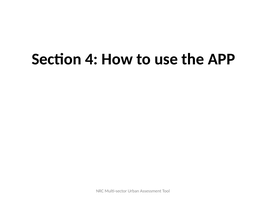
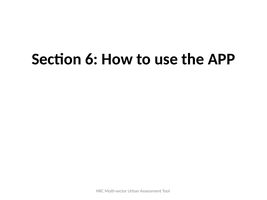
4: 4 -> 6
